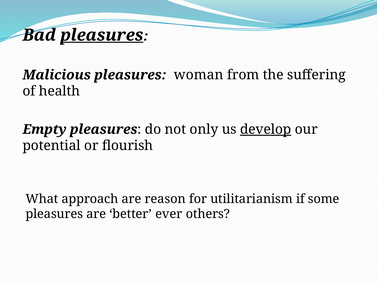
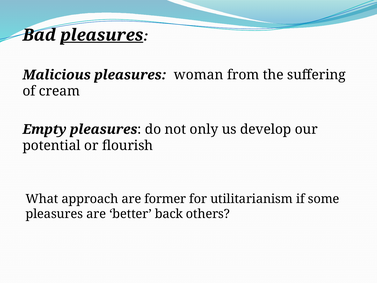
health: health -> cream
develop underline: present -> none
reason: reason -> former
ever: ever -> back
